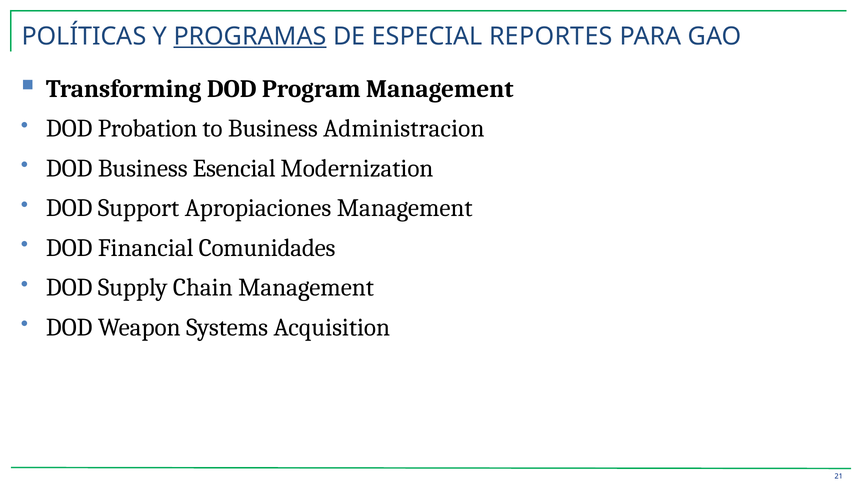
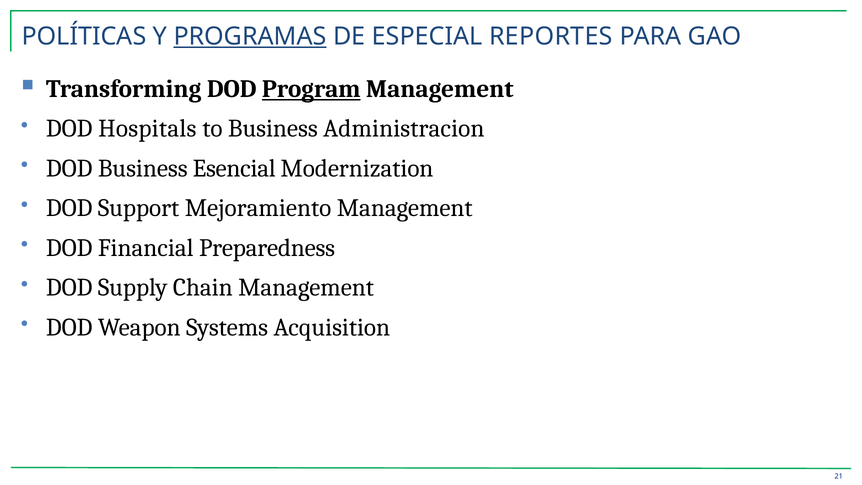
Program underline: none -> present
Probation: Probation -> Hospitals
Apropiaciones: Apropiaciones -> Mejoramiento
Comunidades: Comunidades -> Preparedness
